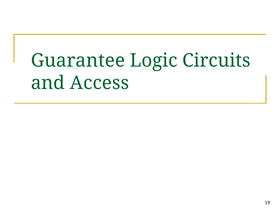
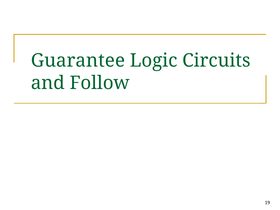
Access: Access -> Follow
